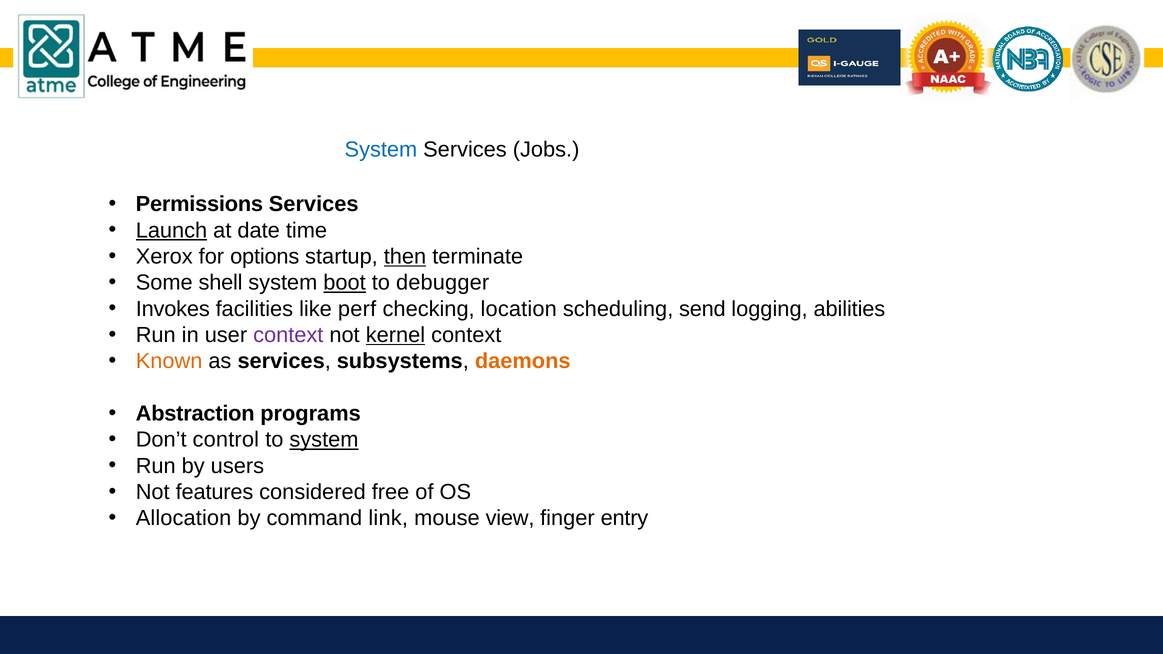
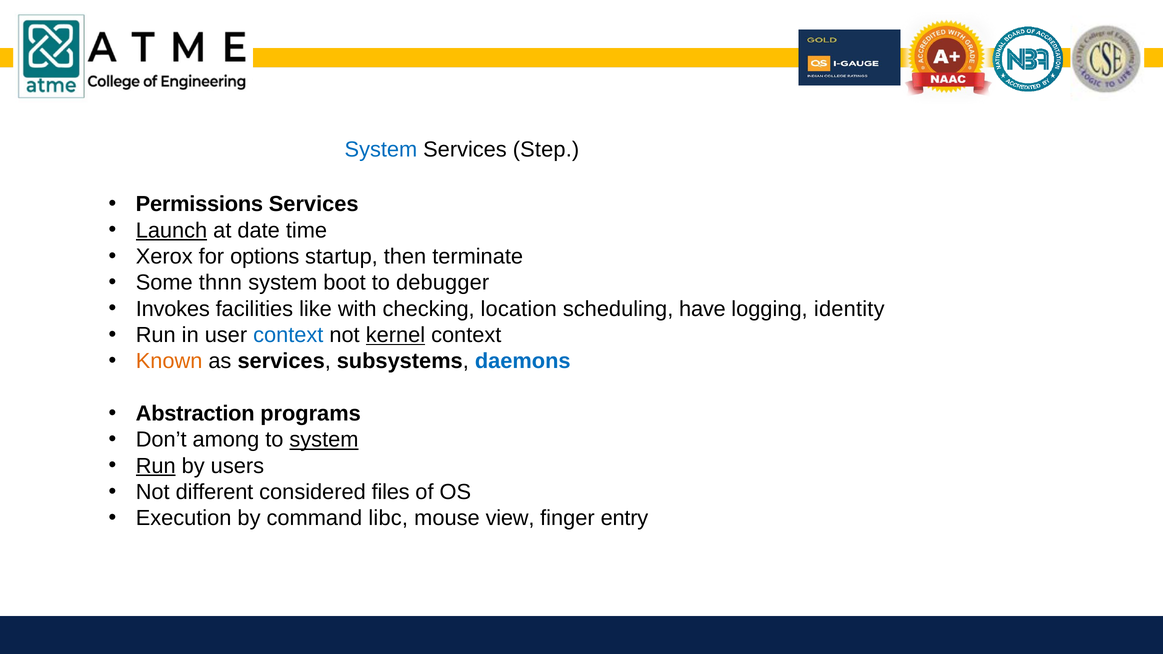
Jobs: Jobs -> Step
then underline: present -> none
shell: shell -> thnn
boot underline: present -> none
perf: perf -> with
send: send -> have
abilities: abilities -> identity
context at (288, 335) colour: purple -> blue
daemons colour: orange -> blue
control: control -> among
Run at (156, 466) underline: none -> present
features: features -> different
free: free -> files
Allocation: Allocation -> Execution
link: link -> libc
